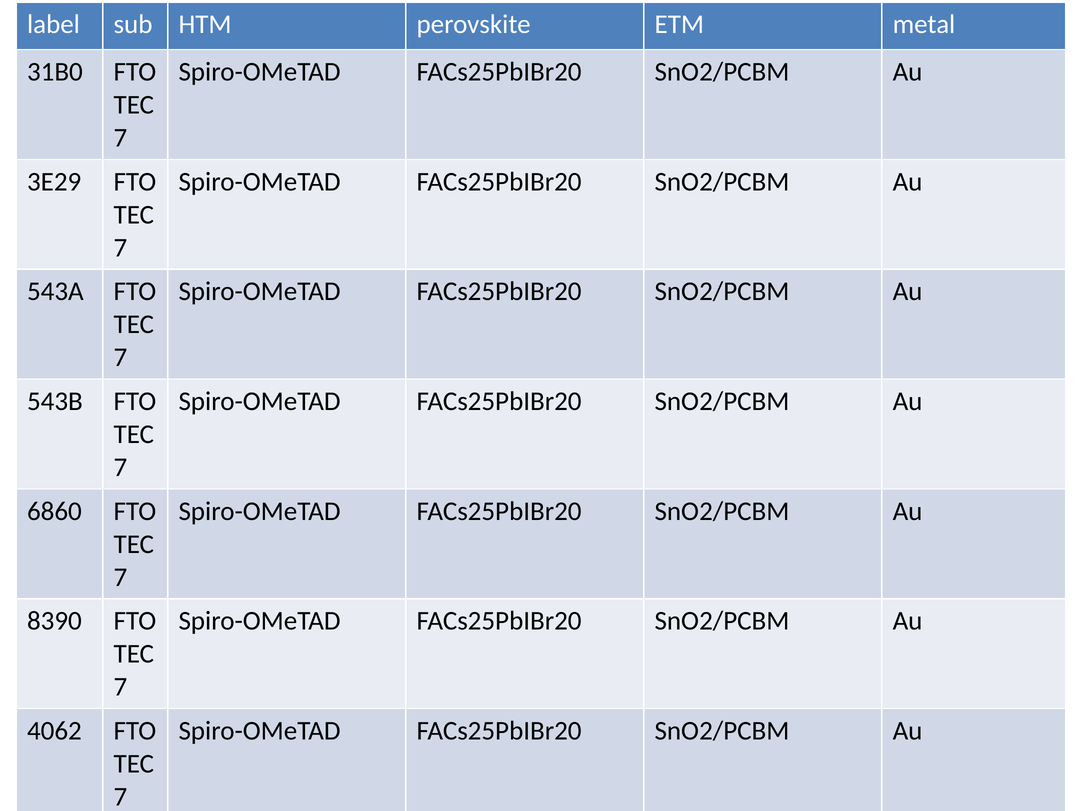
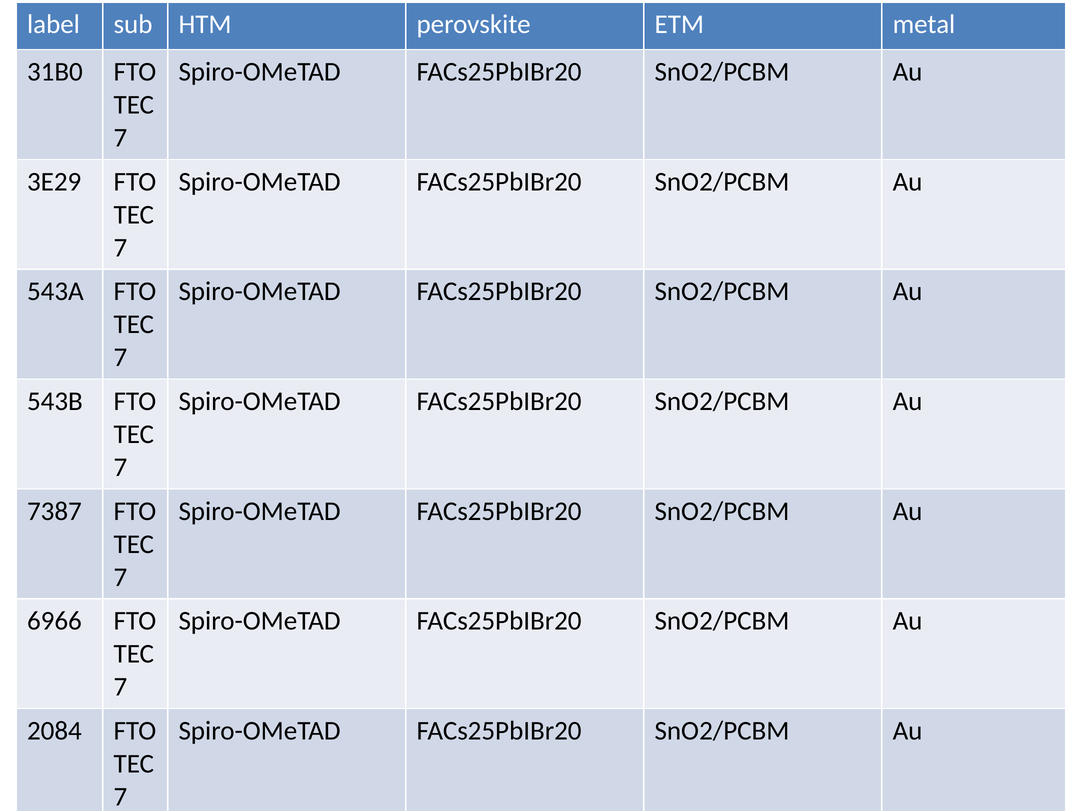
6860: 6860 -> 7387
8390: 8390 -> 6966
4062: 4062 -> 2084
